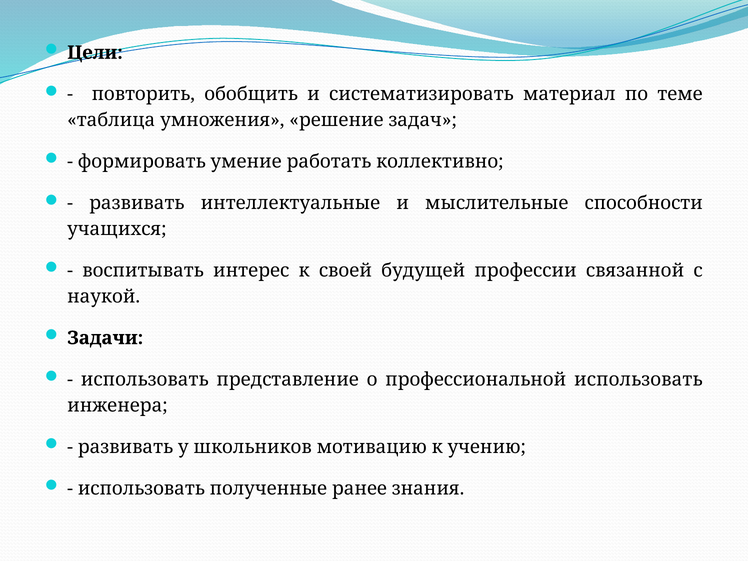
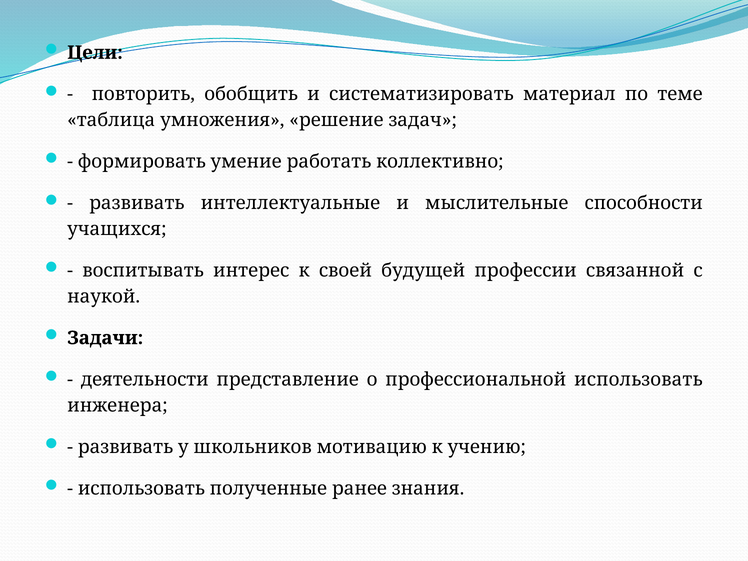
использовать at (145, 380): использовать -> деятельности
